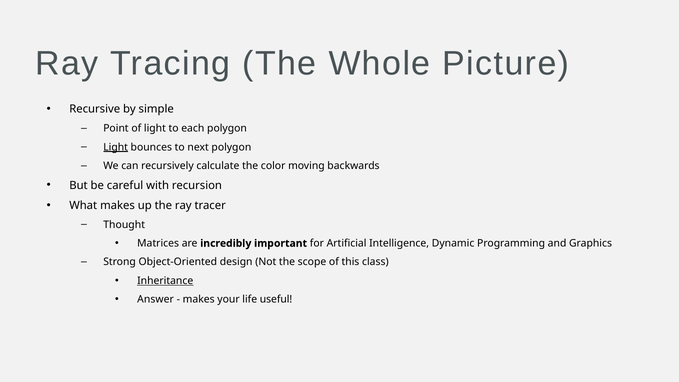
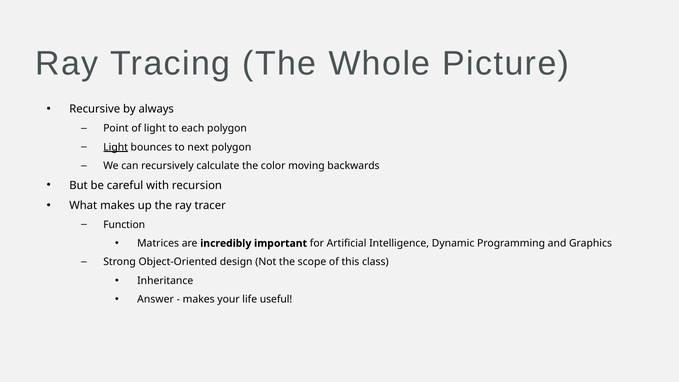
simple: simple -> always
Thought: Thought -> Function
Inheritance underline: present -> none
